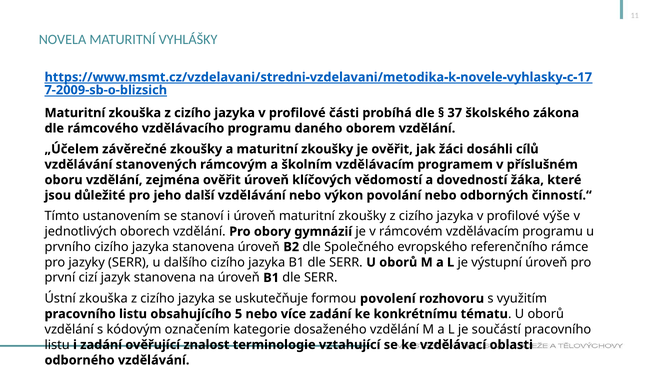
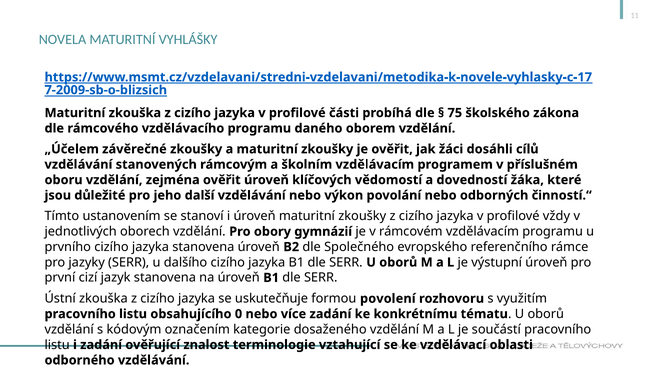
37: 37 -> 75
výše: výše -> vždy
5: 5 -> 0
